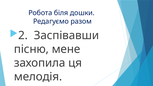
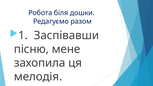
2: 2 -> 1
